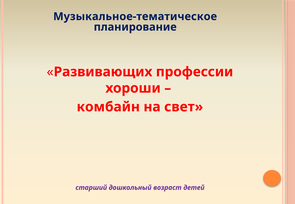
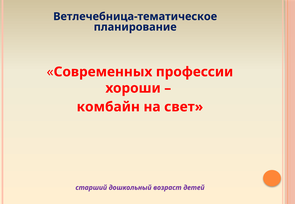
Музыкальное-тематическое: Музыкальное-тематическое -> Ветлечебница-тематическое
Развивающих: Развивающих -> Современных
